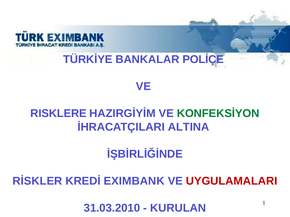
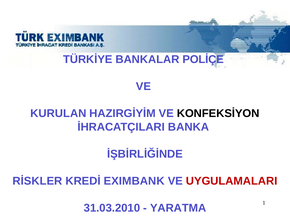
RISKLERE: RISKLERE -> KURULAN
KONFEKSİYON colour: green -> black
ALTINA: ALTINA -> BANKA
KURULAN: KURULAN -> YARATMA
